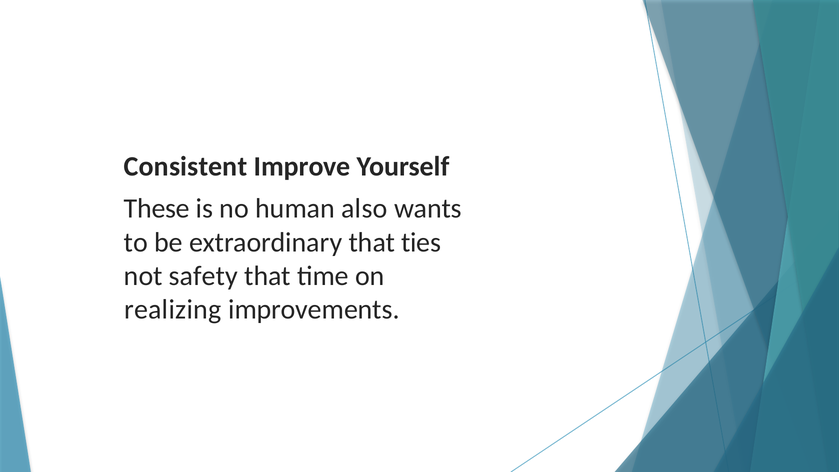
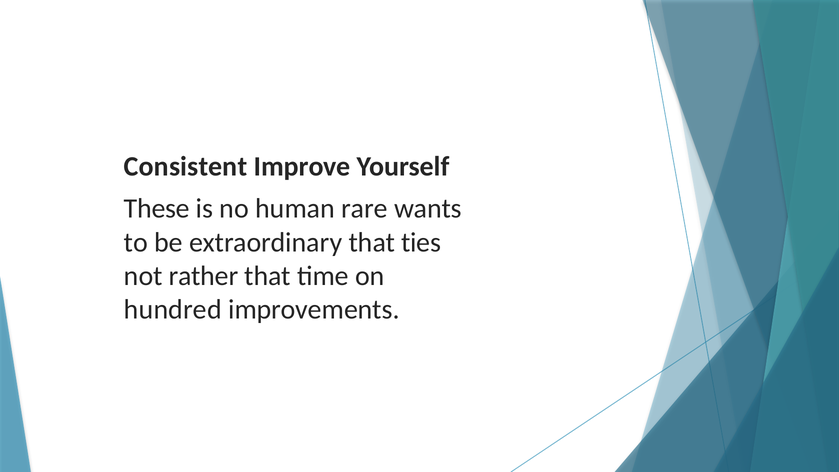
also: also -> rare
safety: safety -> rather
realizing: realizing -> hundred
